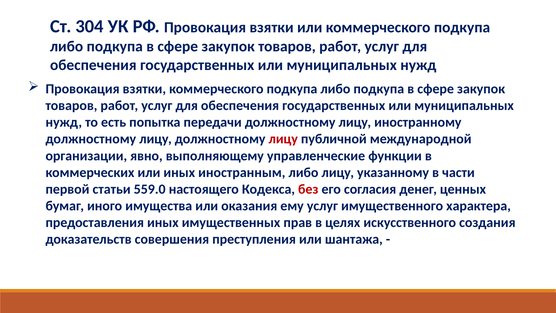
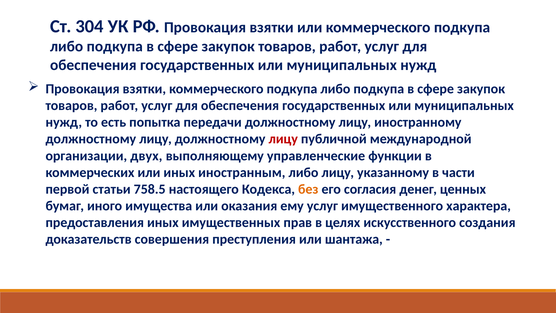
явно: явно -> двух
559.0: 559.0 -> 758.5
без colour: red -> orange
